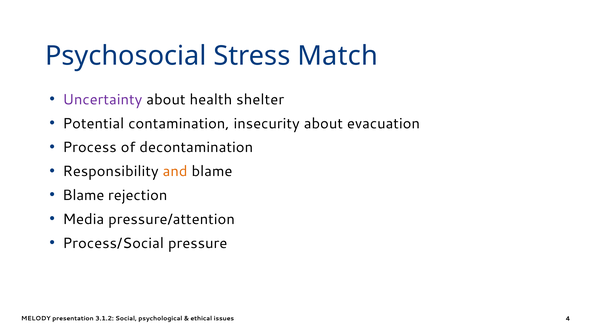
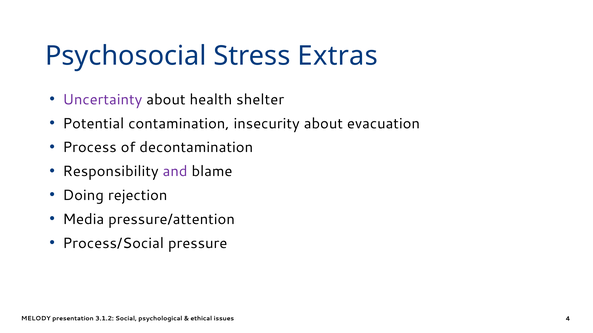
Match: Match -> Extras
and colour: orange -> purple
Blame at (83, 196): Blame -> Doing
